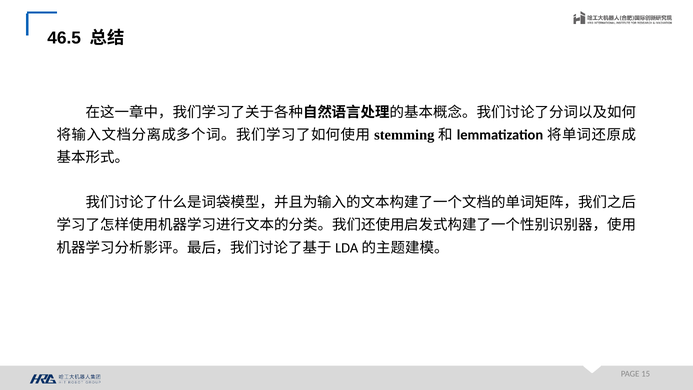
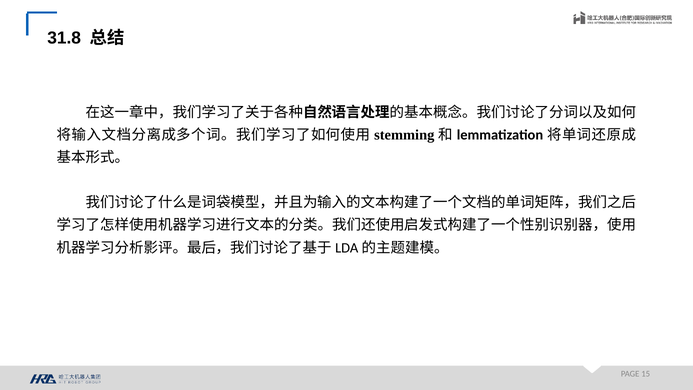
46.5: 46.5 -> 31.8
